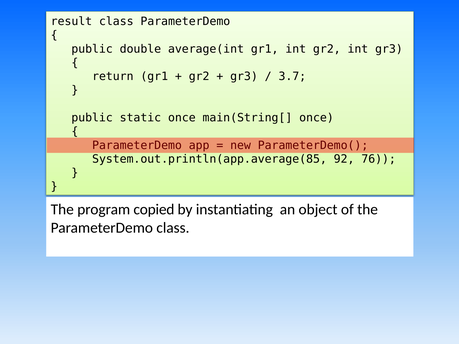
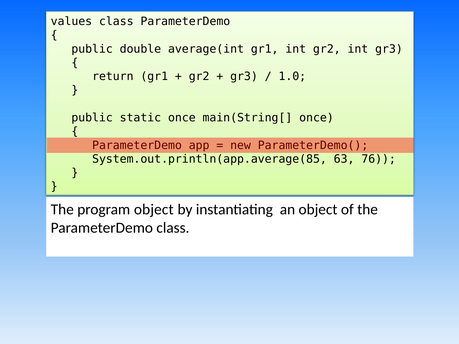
result: result -> values
3.7: 3.7 -> 1.0
92: 92 -> 63
program copied: copied -> object
